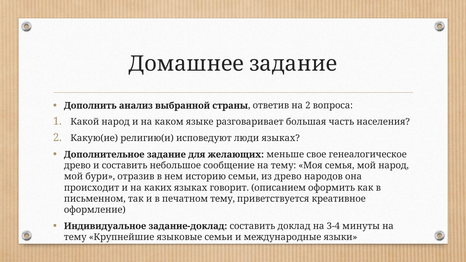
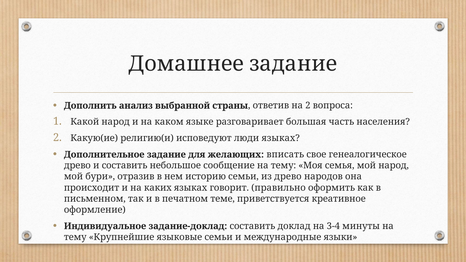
меньше: меньше -> вписать
описанием: описанием -> правильно
печатном тему: тему -> теме
